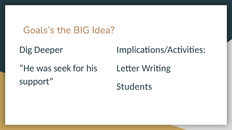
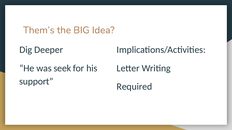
Goals’s: Goals’s -> Them’s
Students: Students -> Required
